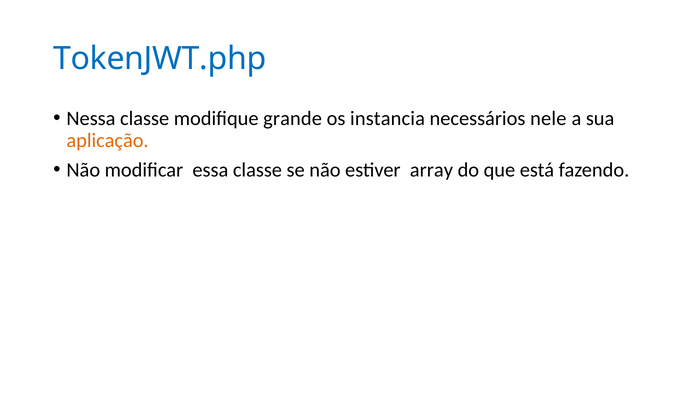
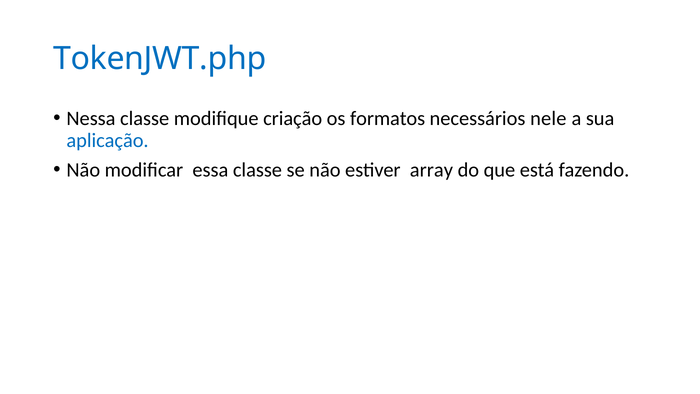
grande: grande -> criação
instancia: instancia -> formatos
aplicação colour: orange -> blue
